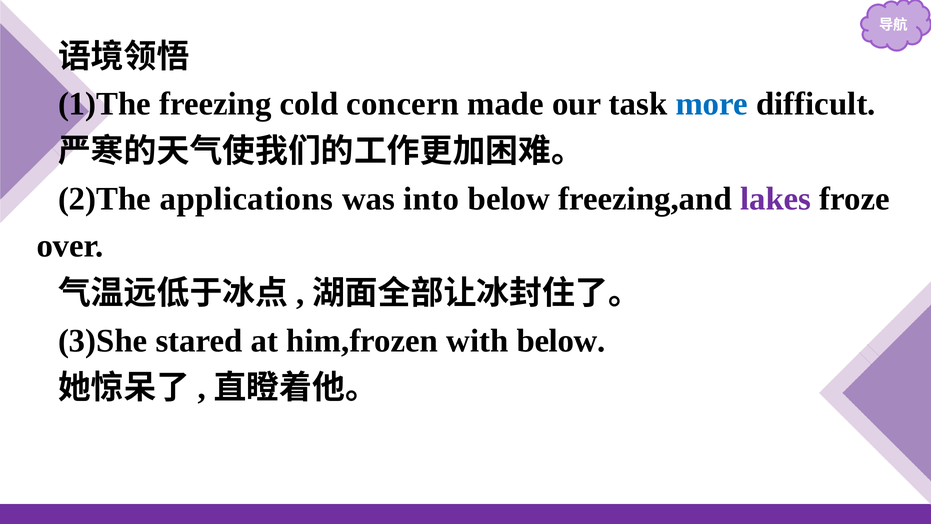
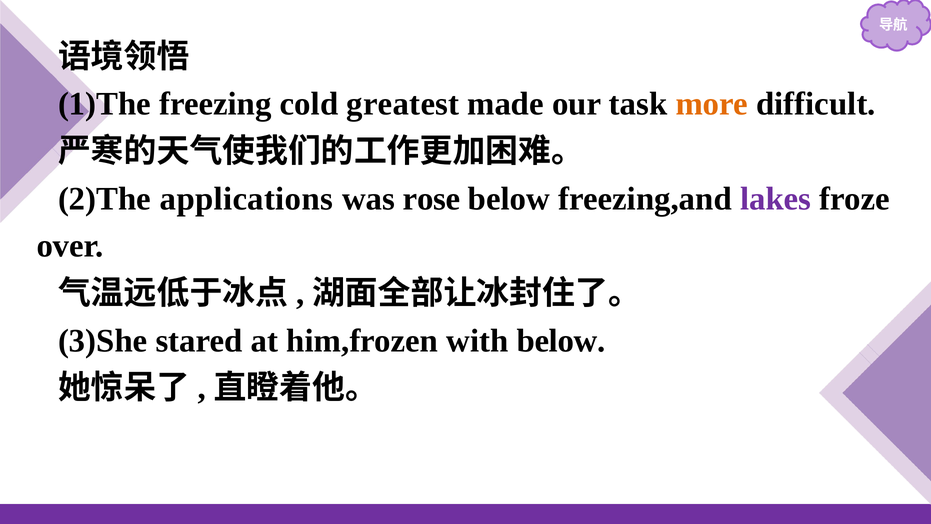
concern: concern -> greatest
more colour: blue -> orange
into: into -> rose
